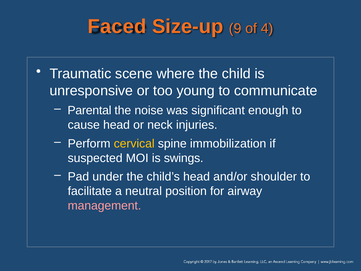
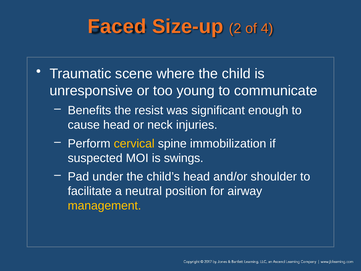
9: 9 -> 2
Parental: Parental -> Benefits
noise: noise -> resist
management colour: pink -> yellow
